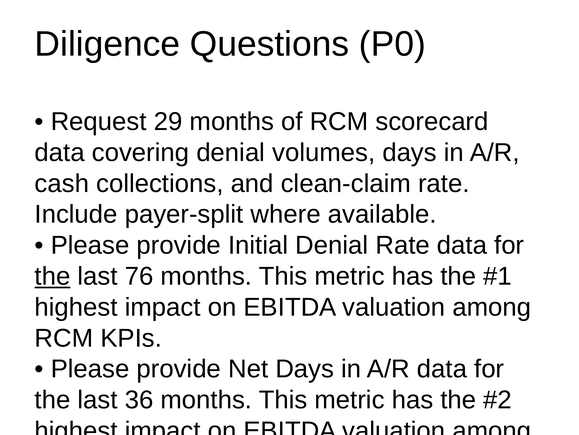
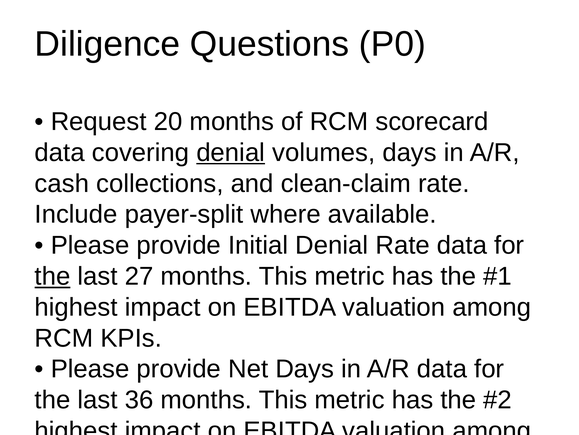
29: 29 -> 20
denial at (231, 152) underline: none -> present
76: 76 -> 27
